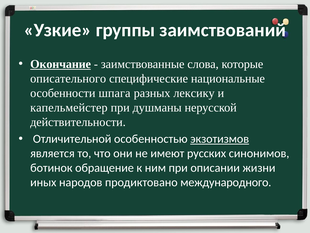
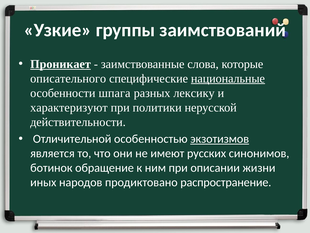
Окончание: Окончание -> Проникает
национальные underline: none -> present
капельмейстер: капельмейстер -> характеризуют
душманы: душманы -> политики
международного: международного -> распространение
